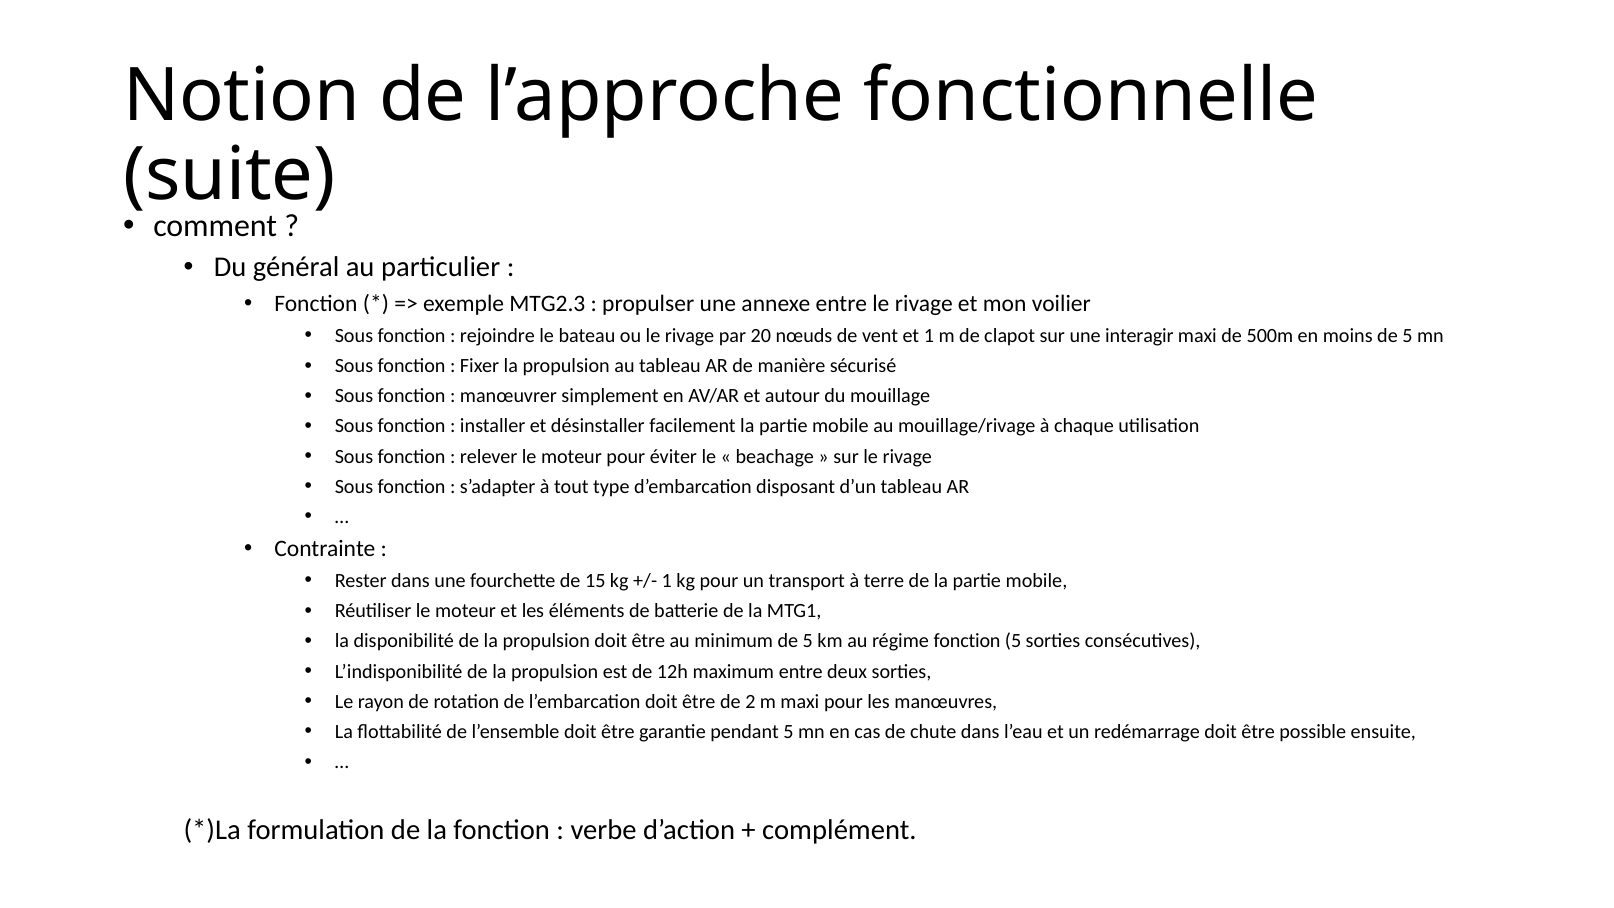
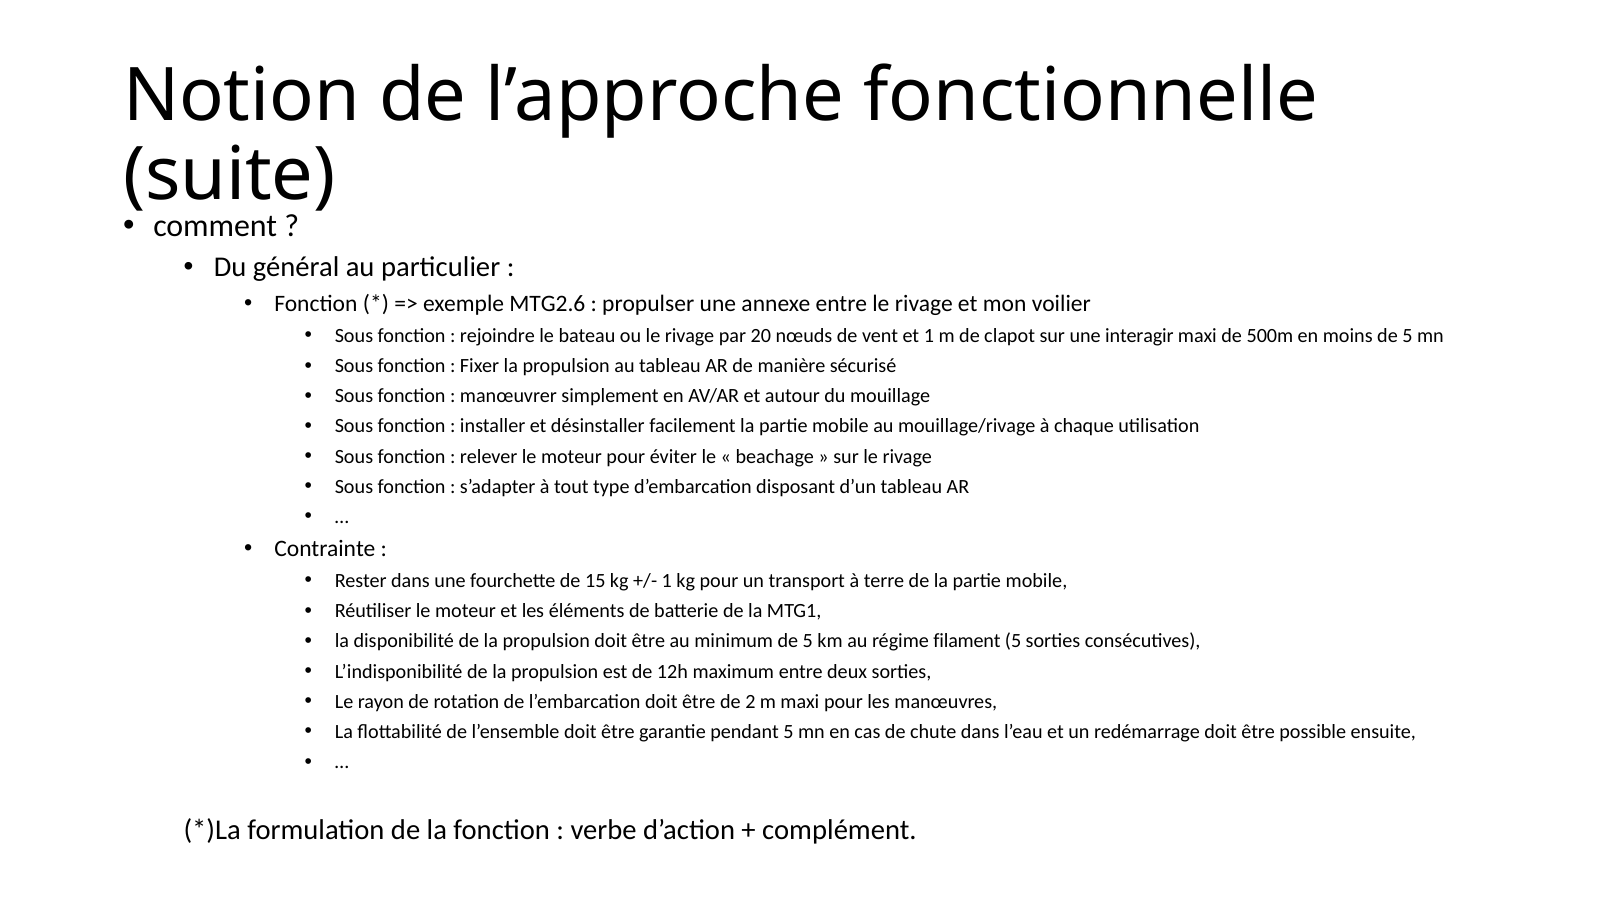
MTG2.3: MTG2.3 -> MTG2.6
régime fonction: fonction -> filament
